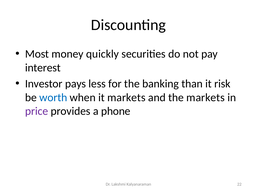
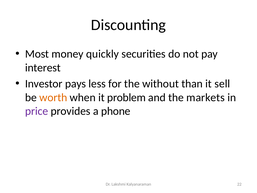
banking: banking -> without
risk: risk -> sell
worth colour: blue -> orange
it markets: markets -> problem
